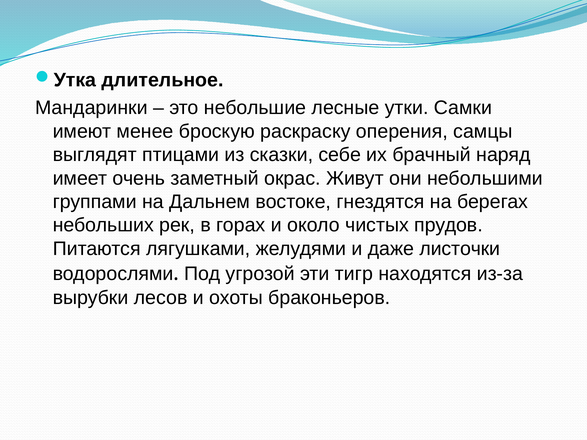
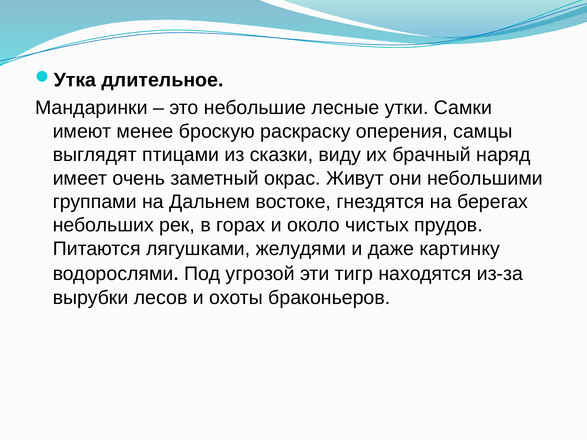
себе: себе -> виду
листочки: листочки -> картинку
